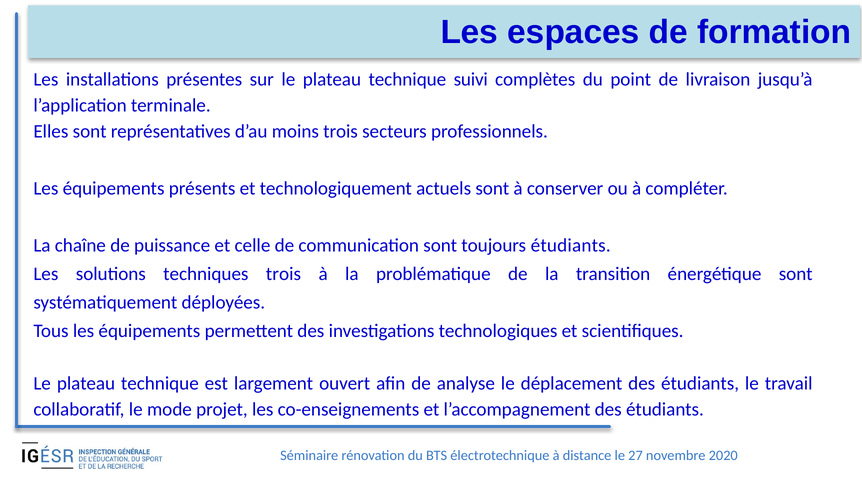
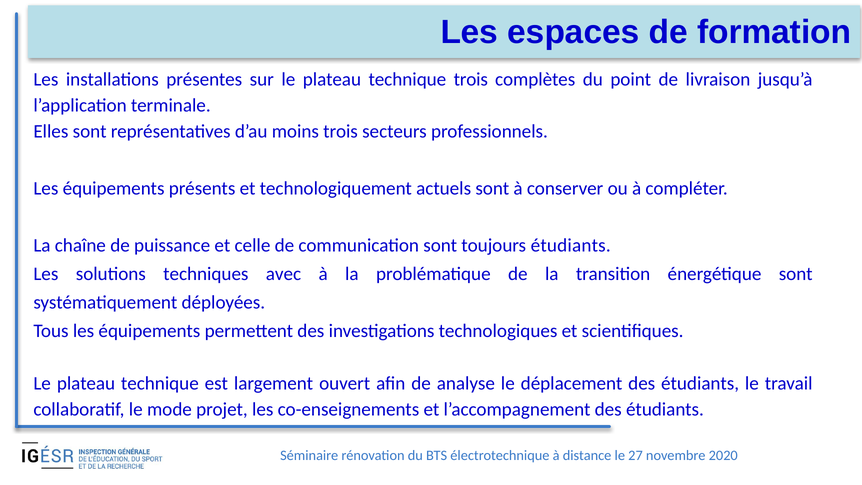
technique suivi: suivi -> trois
techniques trois: trois -> avec
